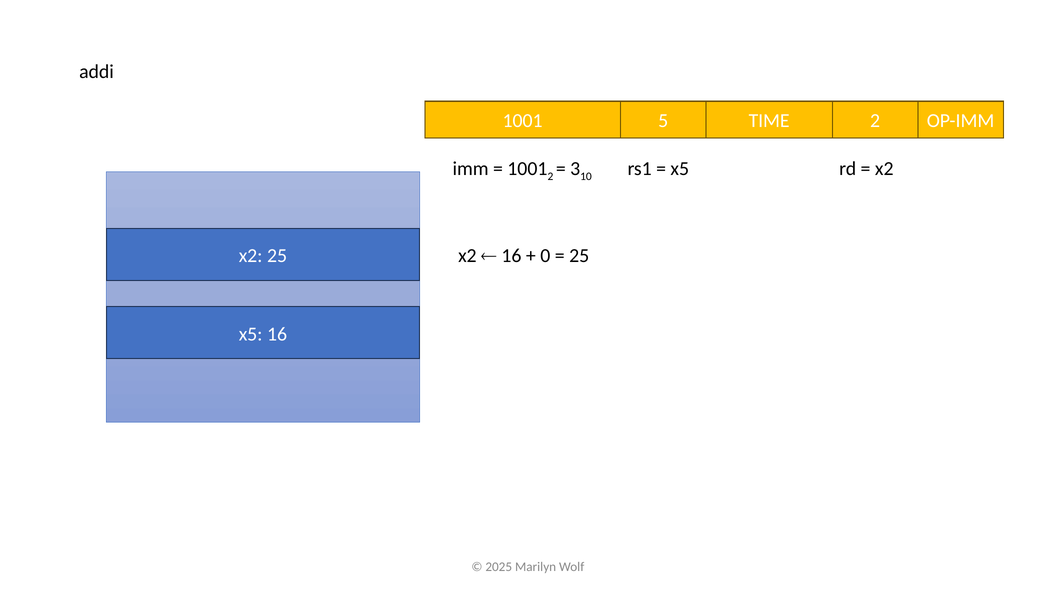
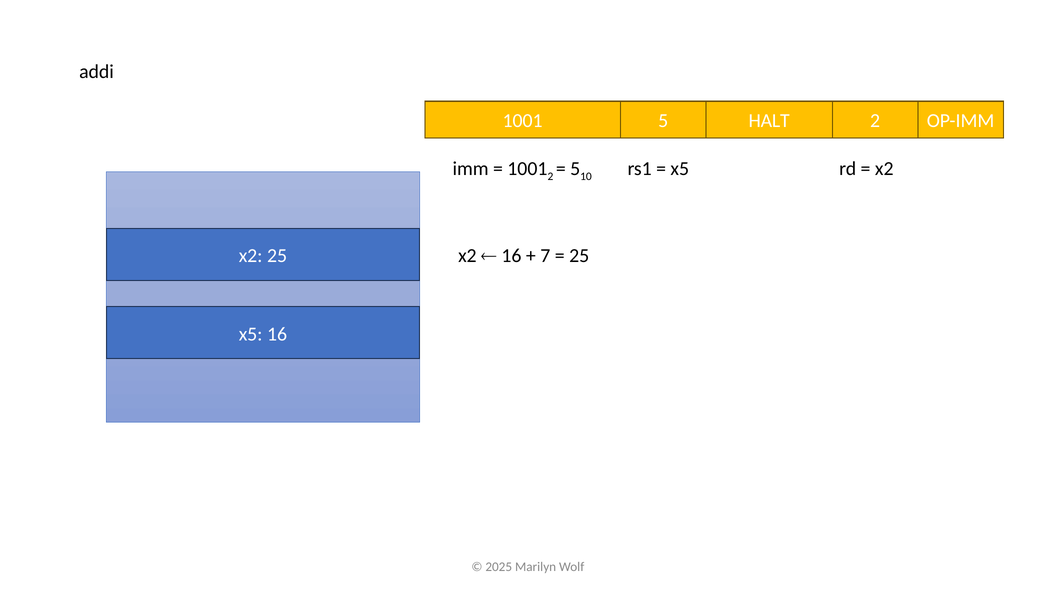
TIME: TIME -> HALT
3 at (575, 169): 3 -> 5
0: 0 -> 7
